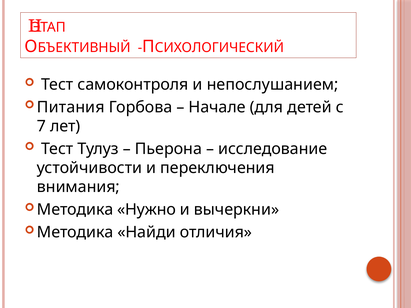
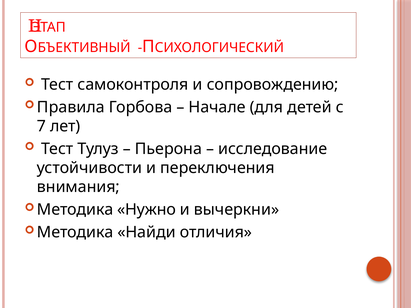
непослушанием: непослушанием -> сопровождению
Питания: Питания -> Правила
